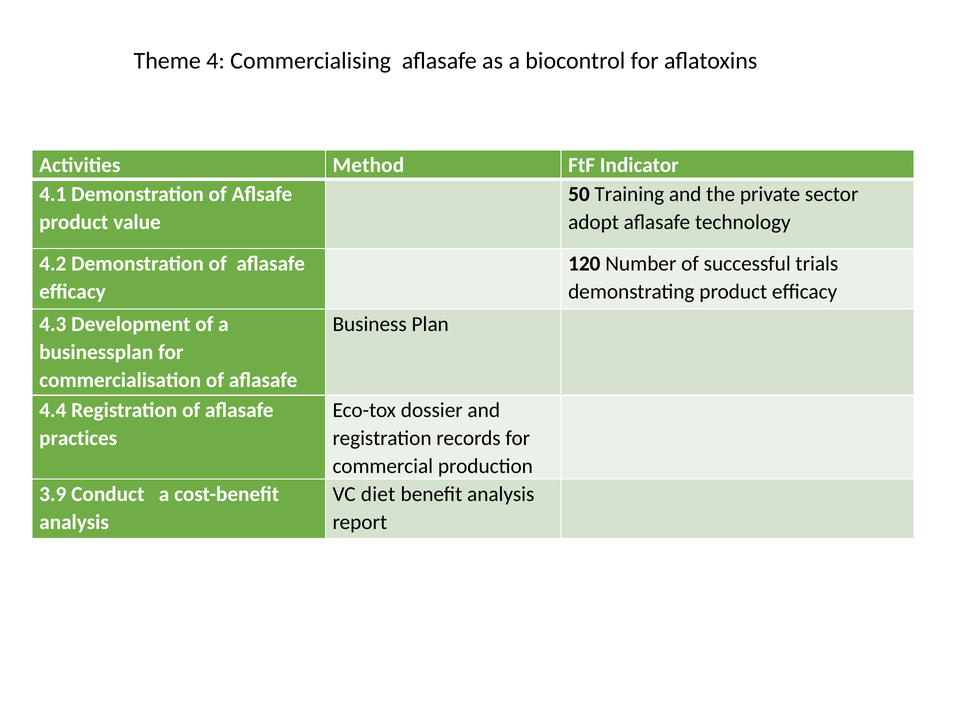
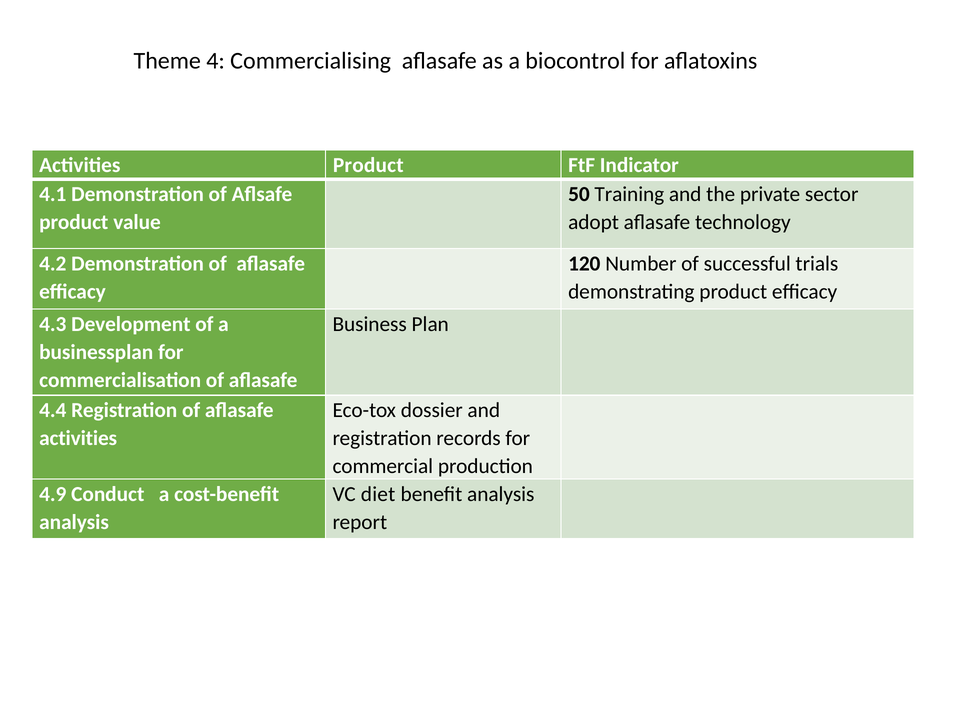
Activities Method: Method -> Product
practices at (78, 438): practices -> activities
3.9: 3.9 -> 4.9
